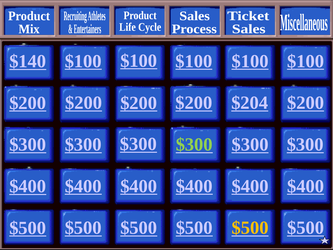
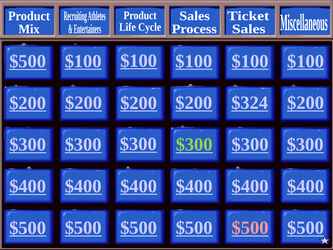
$140 at (28, 61): $140 -> $500
$204: $204 -> $324
$500 at (250, 228) colour: yellow -> pink
